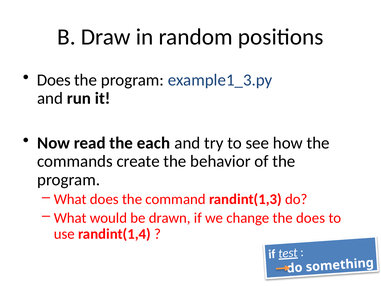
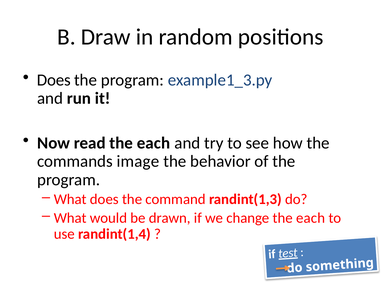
create: create -> image
change the does: does -> each
